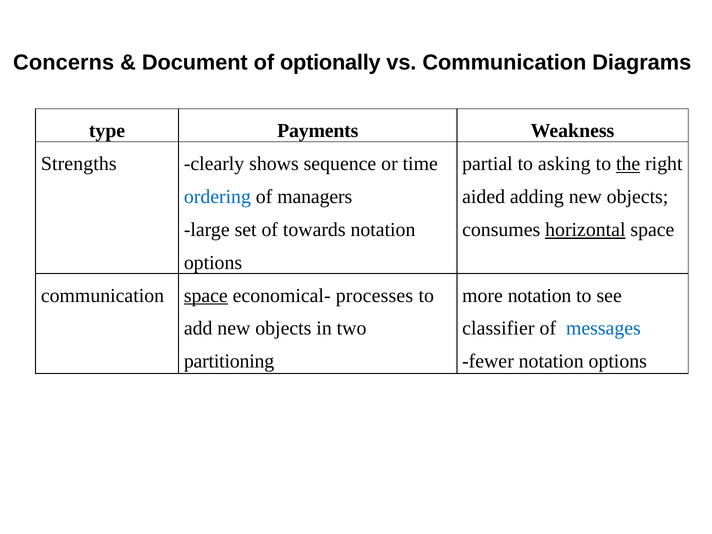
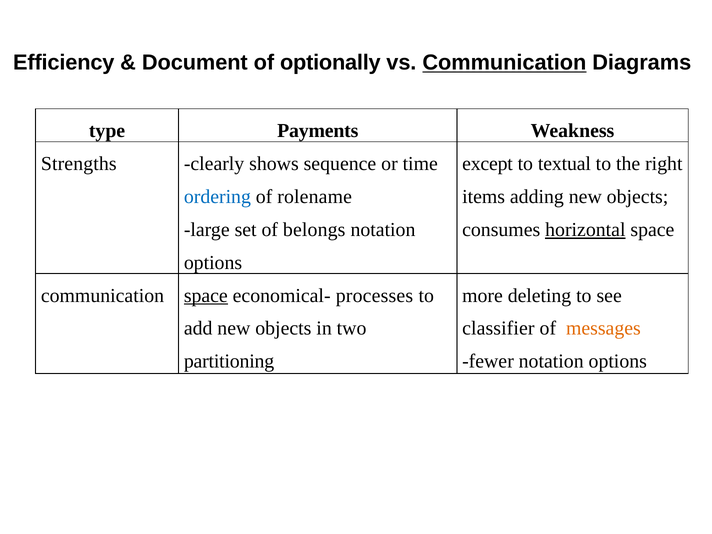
Concerns: Concerns -> Efficiency
Communication at (504, 63) underline: none -> present
partial: partial -> except
asking: asking -> textual
the underline: present -> none
managers: managers -> rolename
aided: aided -> items
towards: towards -> belongs
more notation: notation -> deleting
messages colour: blue -> orange
